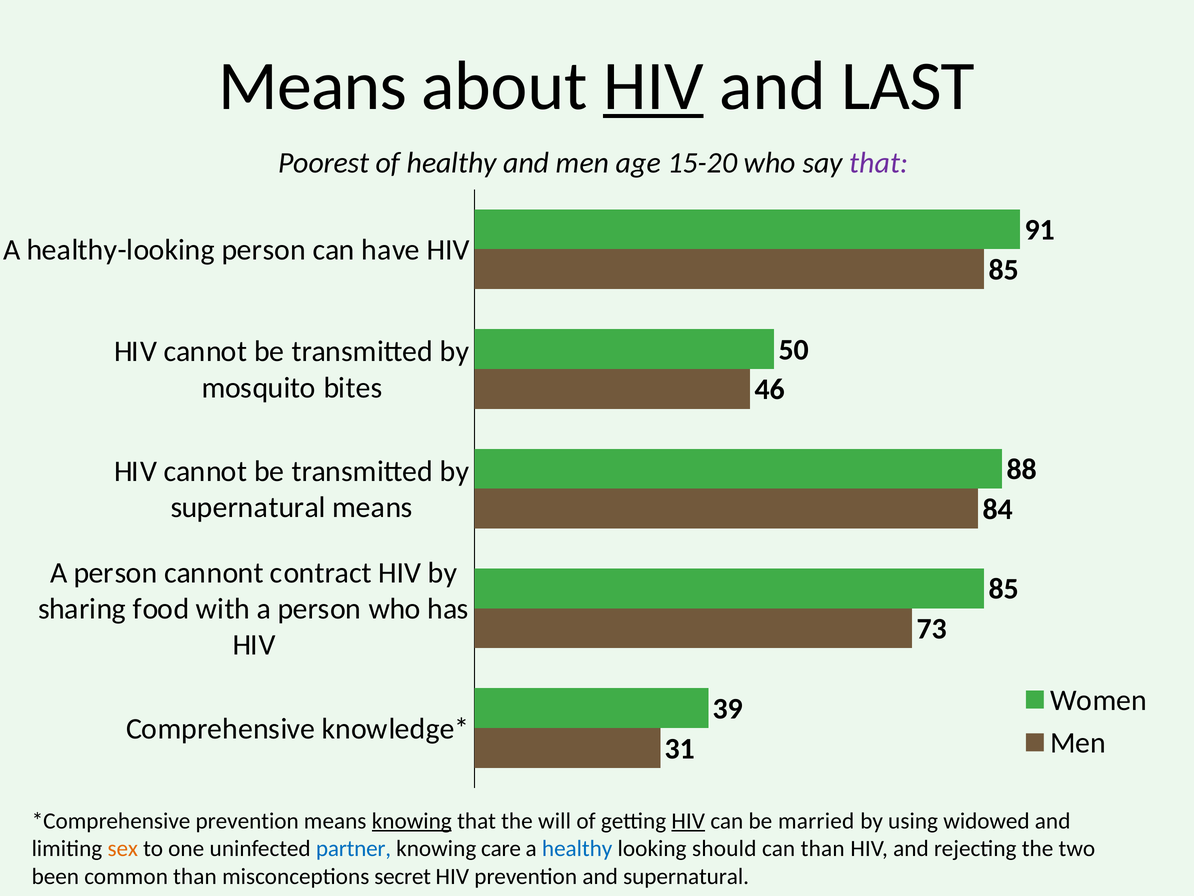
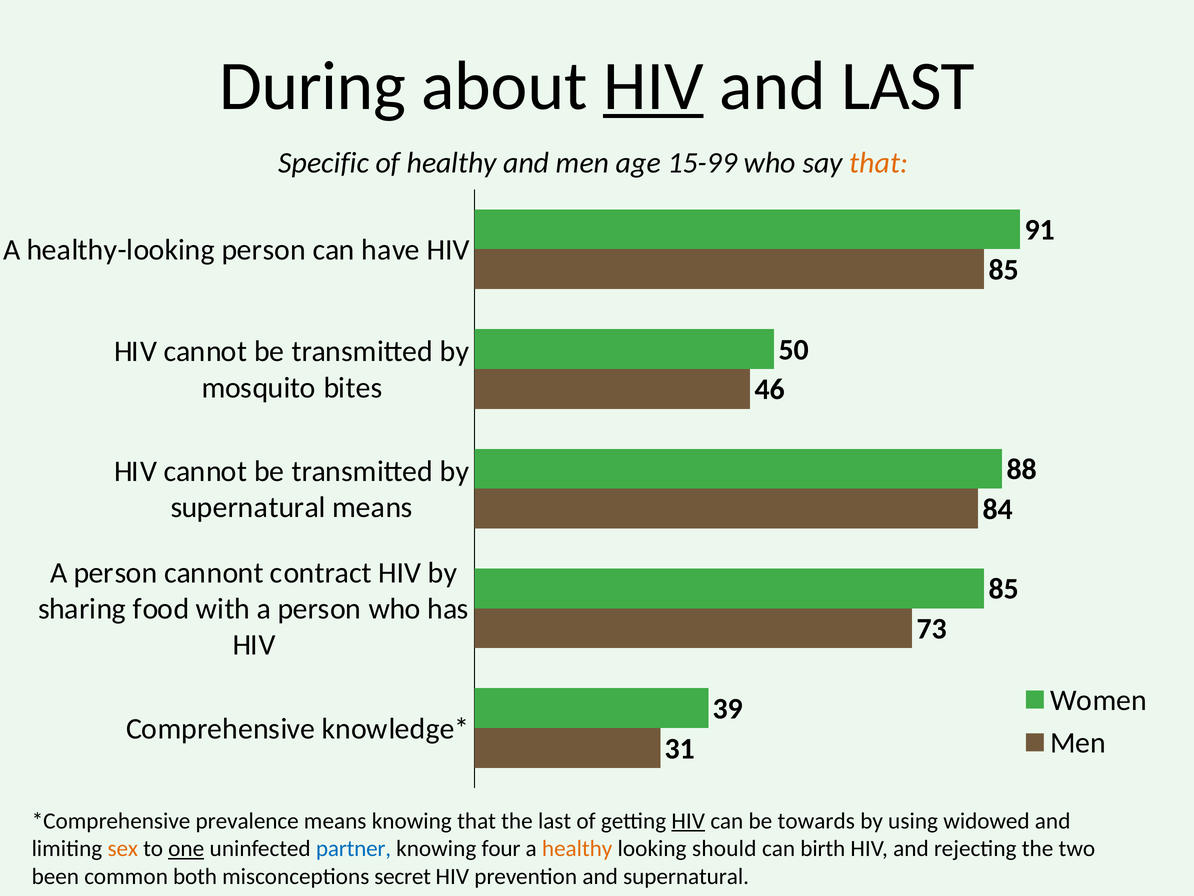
Means at (313, 86): Means -> During
Poorest: Poorest -> Specific
15-20: 15-20 -> 15-99
that at (879, 163) colour: purple -> orange
prevention at (247, 820): prevention -> prevalence
knowing at (412, 820) underline: present -> none
the will: will -> last
married: married -> towards
one underline: none -> present
care: care -> four
healthy at (577, 848) colour: blue -> orange
can than: than -> birth
common than: than -> both
